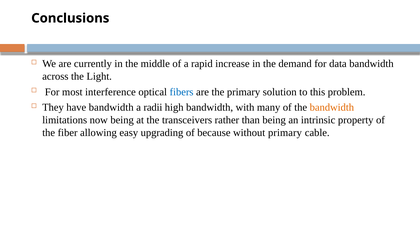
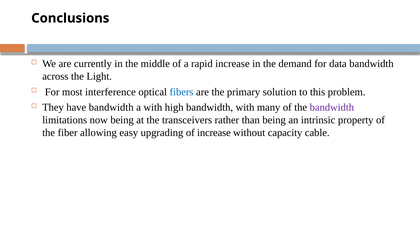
a radii: radii -> with
bandwidth at (332, 108) colour: orange -> purple
of because: because -> increase
without primary: primary -> capacity
